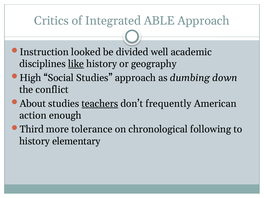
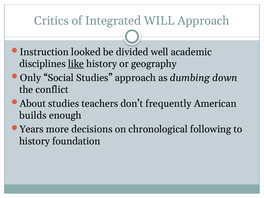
ABLE: ABLE -> WILL
High: High -> Only
teachers underline: present -> none
action: action -> builds
Third: Third -> Years
tolerance: tolerance -> decisions
elementary: elementary -> foundation
